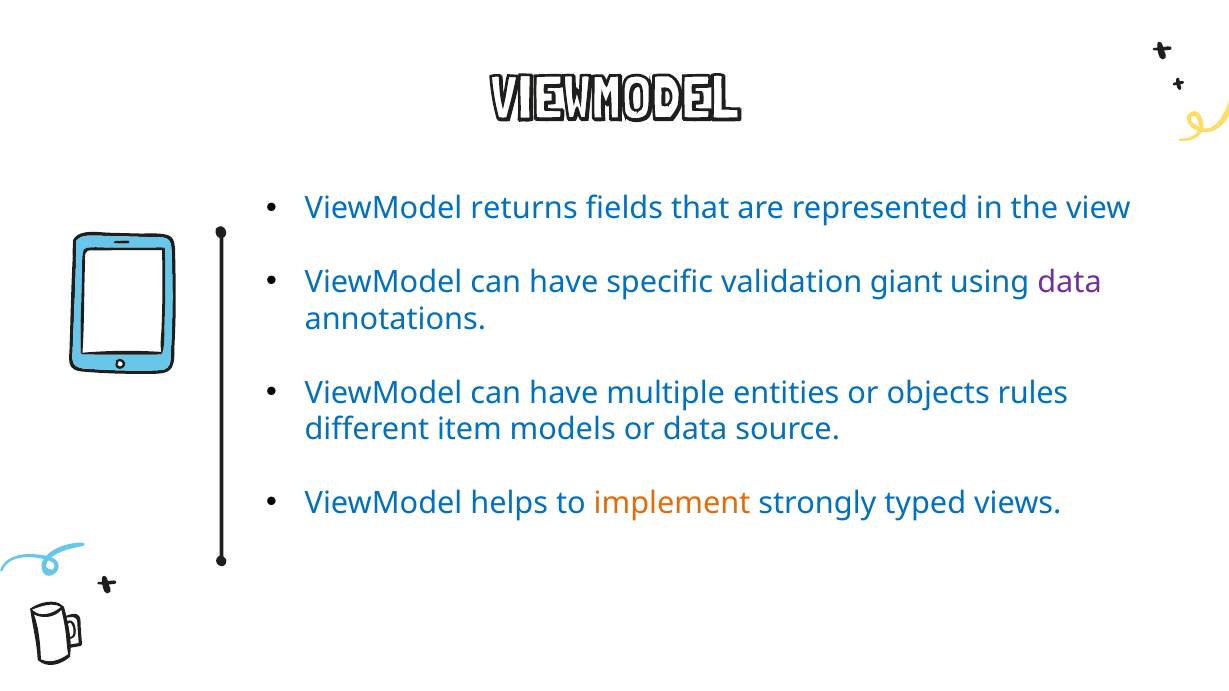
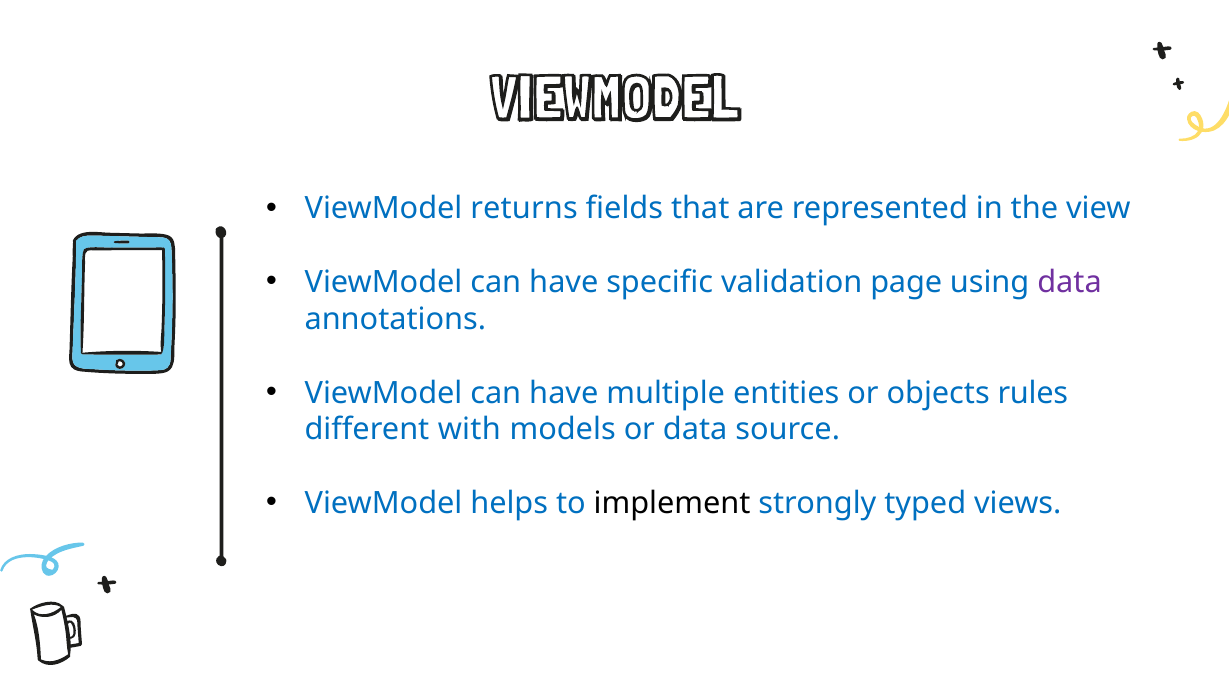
giant: giant -> page
item: item -> with
implement colour: orange -> black
